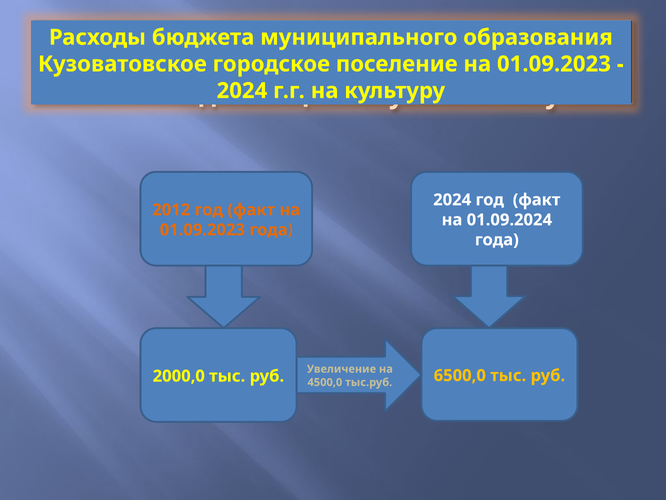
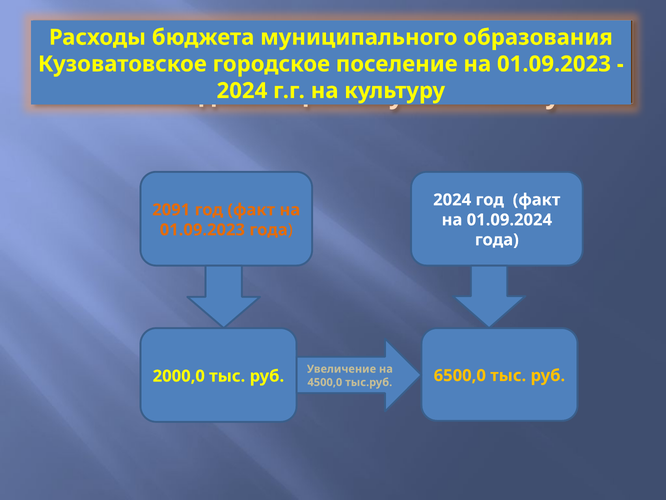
2012: 2012 -> 2091
